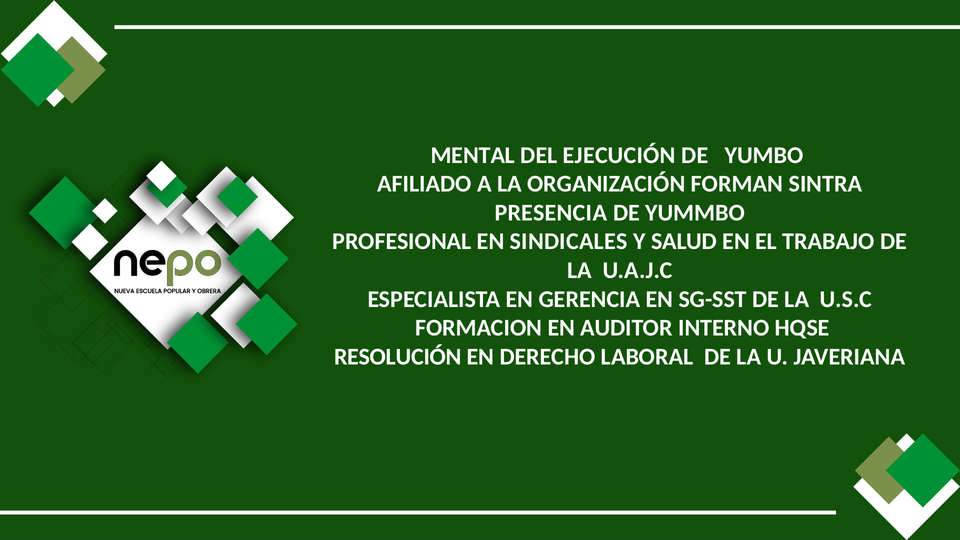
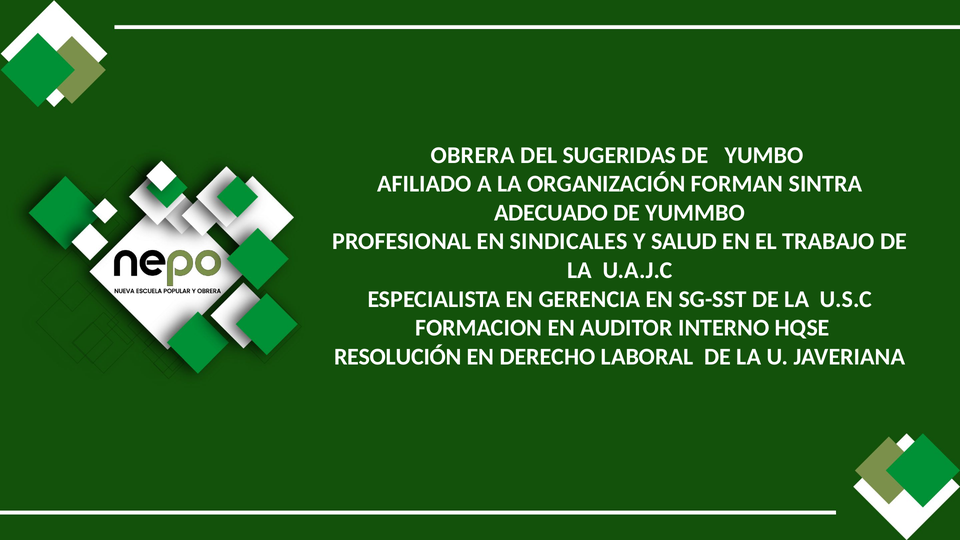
MENTAL: MENTAL -> OBRERA
EJECUCIÓN: EJECUCIÓN -> SUGERIDAS
PRESENCIA: PRESENCIA -> ADECUADO
